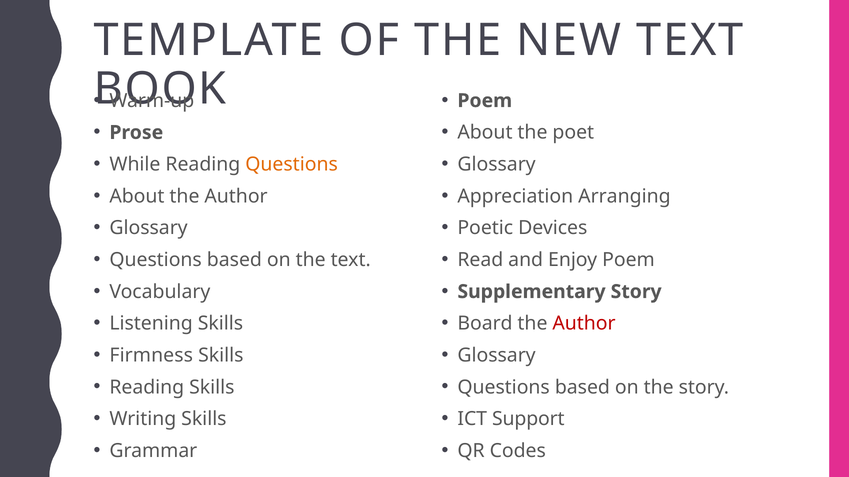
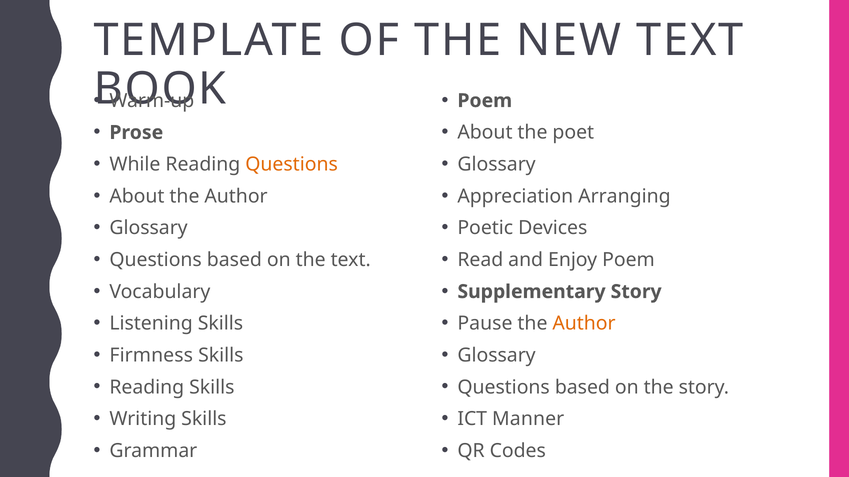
Board: Board -> Pause
Author at (584, 324) colour: red -> orange
Support: Support -> Manner
